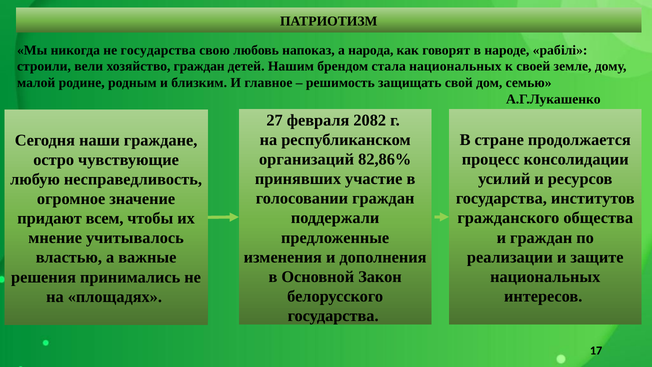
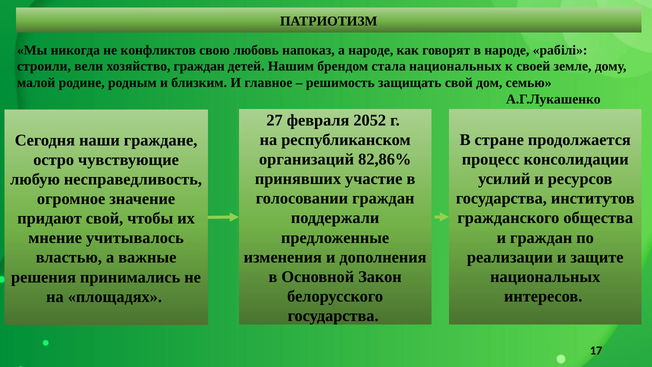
не государства: государства -> конфликтов
а народа: народа -> народе
2082: 2082 -> 2052
придают всем: всем -> свой
